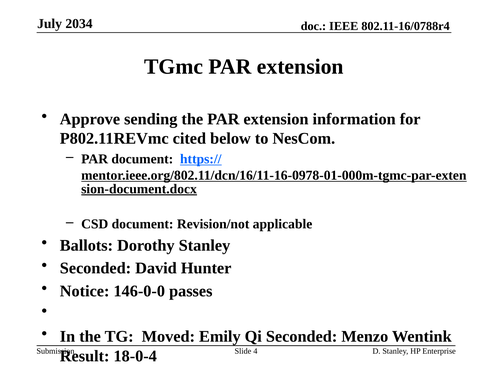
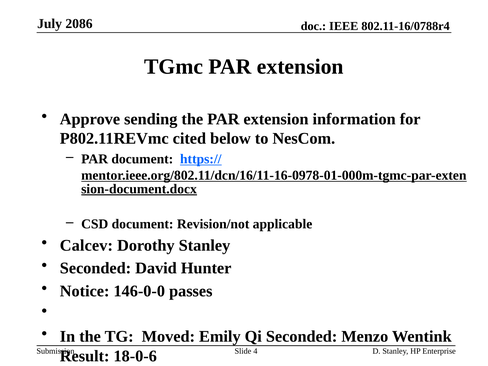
2034: 2034 -> 2086
Ballots: Ballots -> Calcev
18-0-4: 18-0-4 -> 18-0-6
